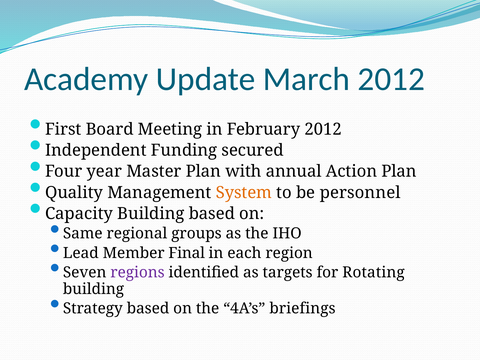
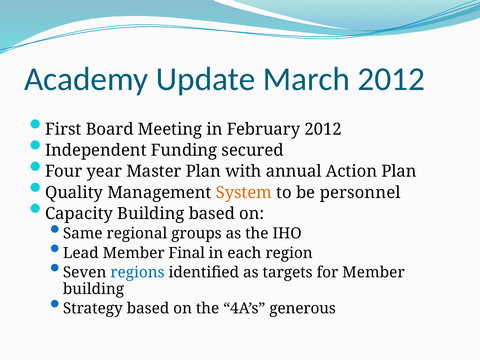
regions colour: purple -> blue
for Rotating: Rotating -> Member
briefings: briefings -> generous
